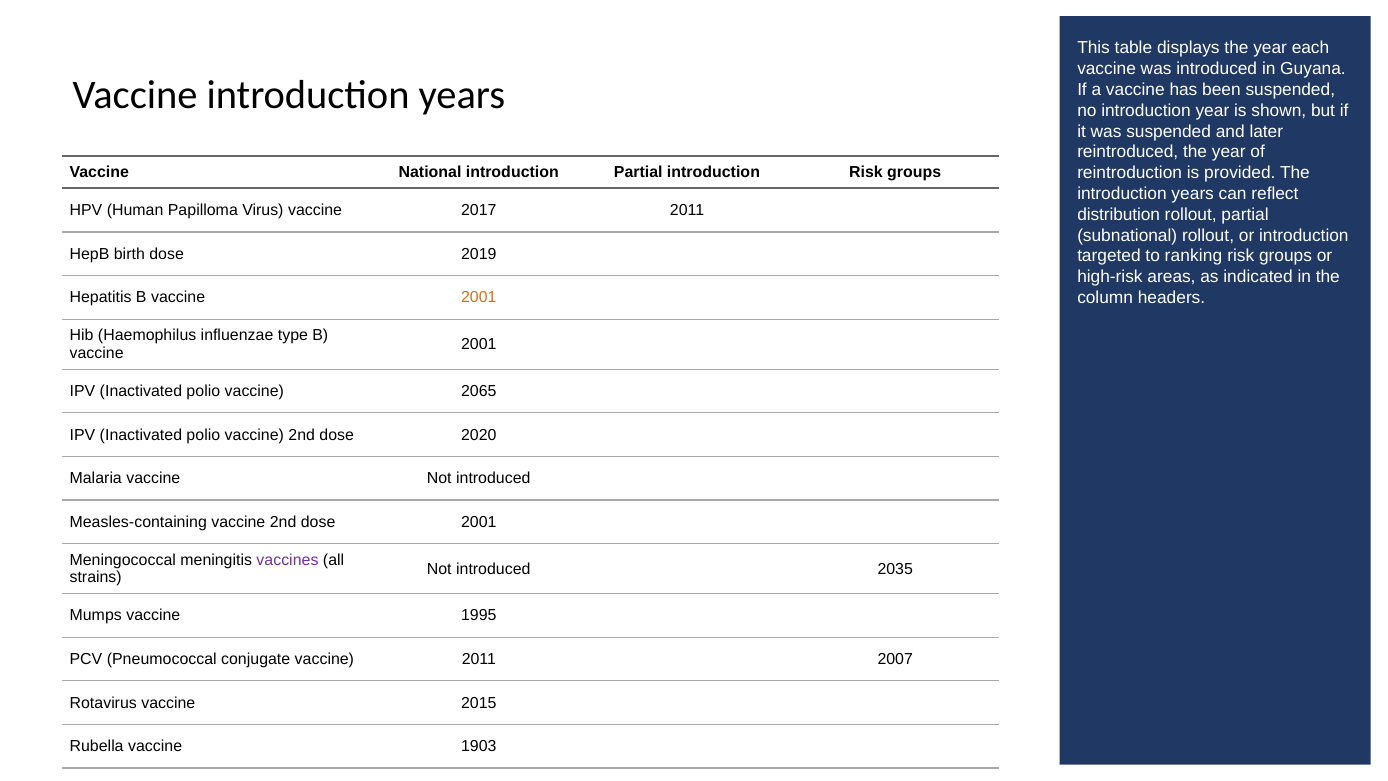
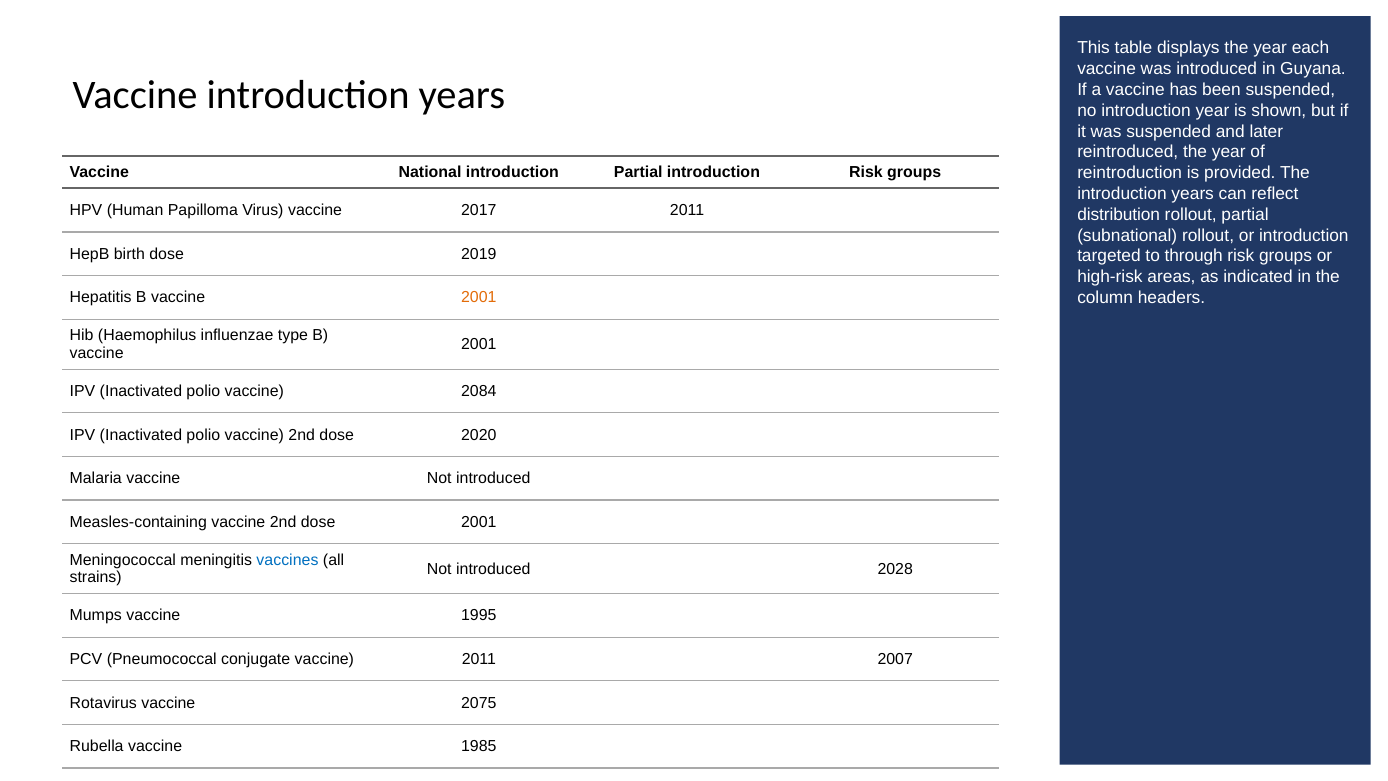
ranking: ranking -> through
2065: 2065 -> 2084
vaccines colour: purple -> blue
2035: 2035 -> 2028
2015: 2015 -> 2075
1903: 1903 -> 1985
